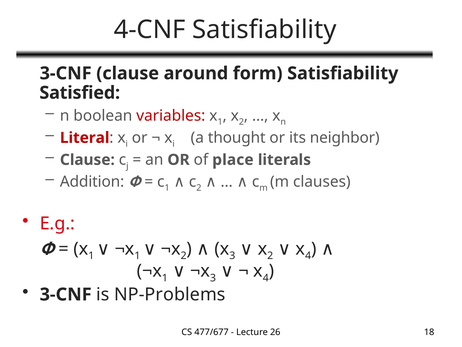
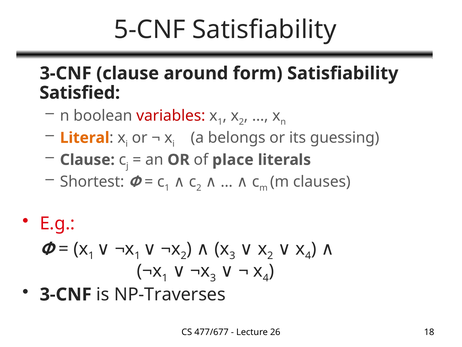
4-CNF: 4-CNF -> 5-CNF
Literal colour: red -> orange
thought: thought -> belongs
neighbor: neighbor -> guessing
Addition: Addition -> Shortest
NP-Problems: NP-Problems -> NP-Traverses
